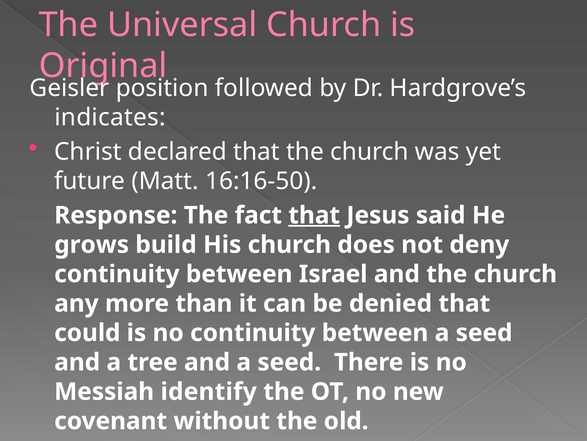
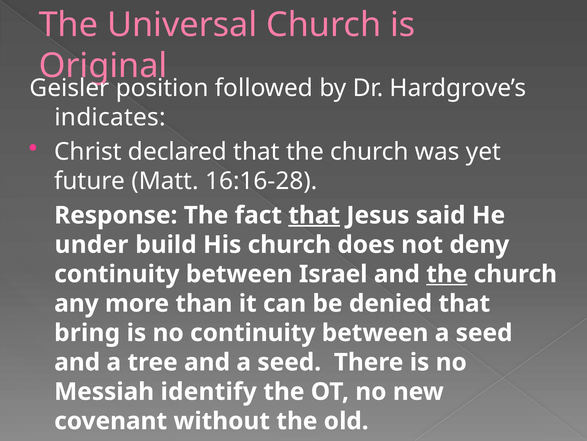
16:16-50: 16:16-50 -> 16:16-28
grows: grows -> under
the at (447, 274) underline: none -> present
could: could -> bring
